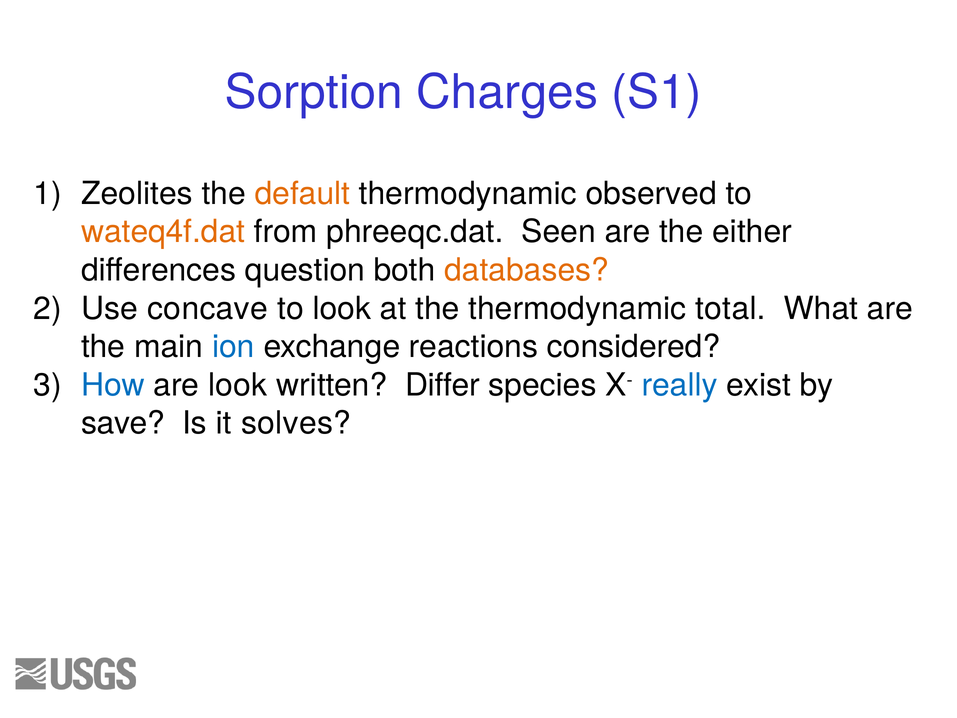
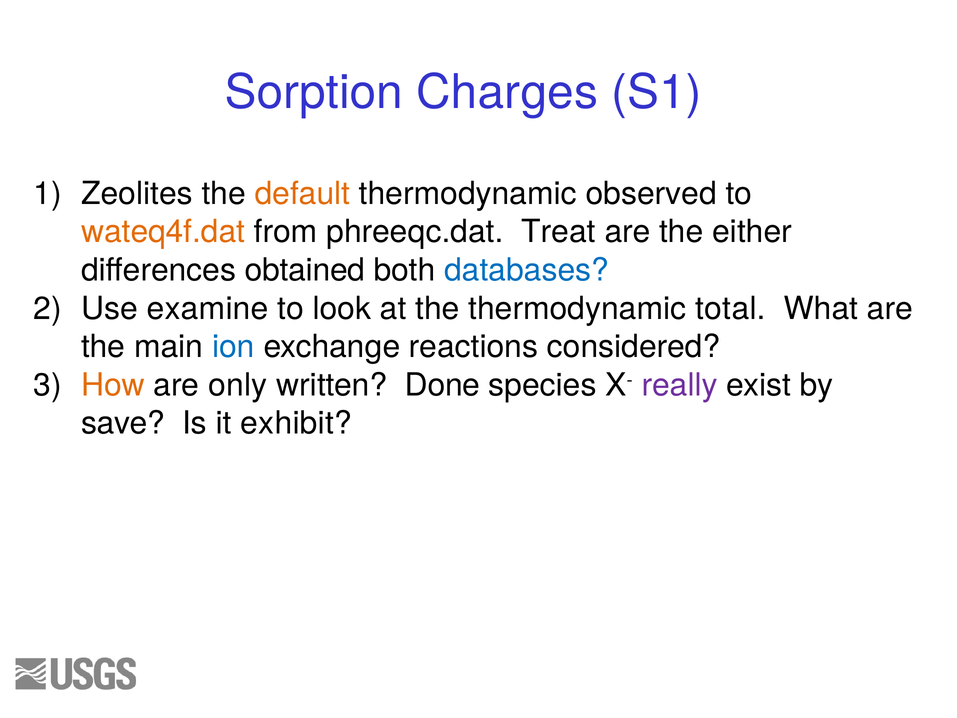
Seen: Seen -> Treat
question: question -> obtained
databases colour: orange -> blue
concave: concave -> examine
How colour: blue -> orange
are look: look -> only
Differ: Differ -> Done
really colour: blue -> purple
solves: solves -> exhibit
